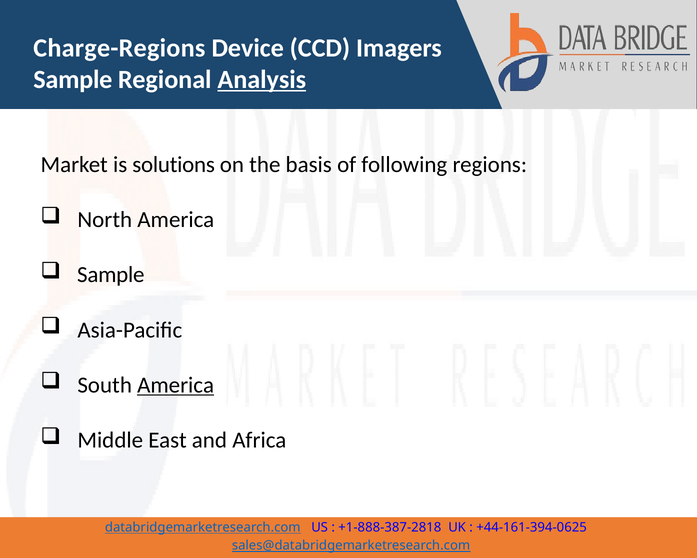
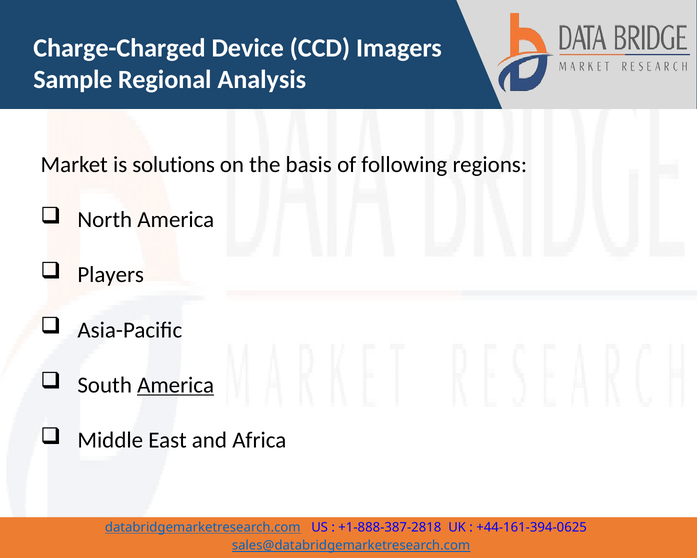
Charge-Regions: Charge-Regions -> Charge-Charged
Analysis underline: present -> none
Sample at (111, 275): Sample -> Players
